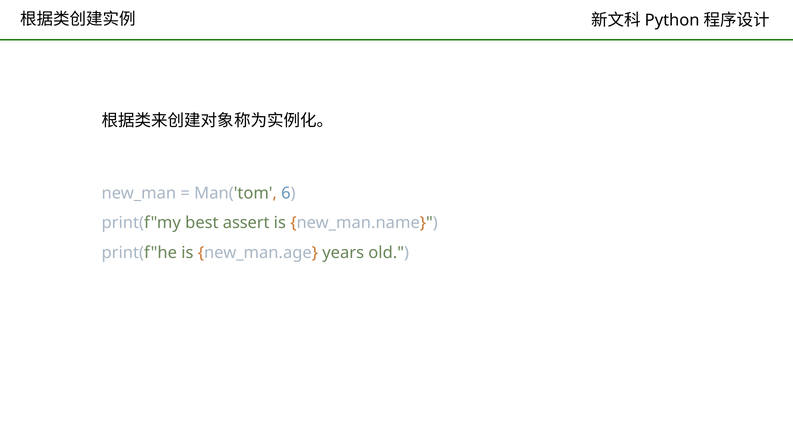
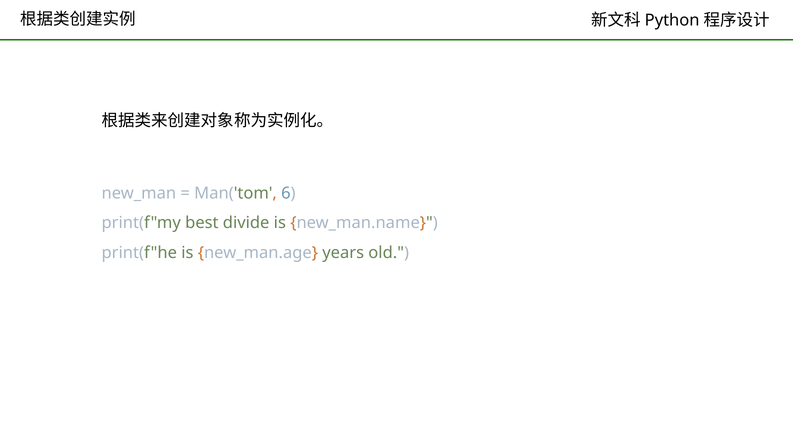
assert: assert -> divide
